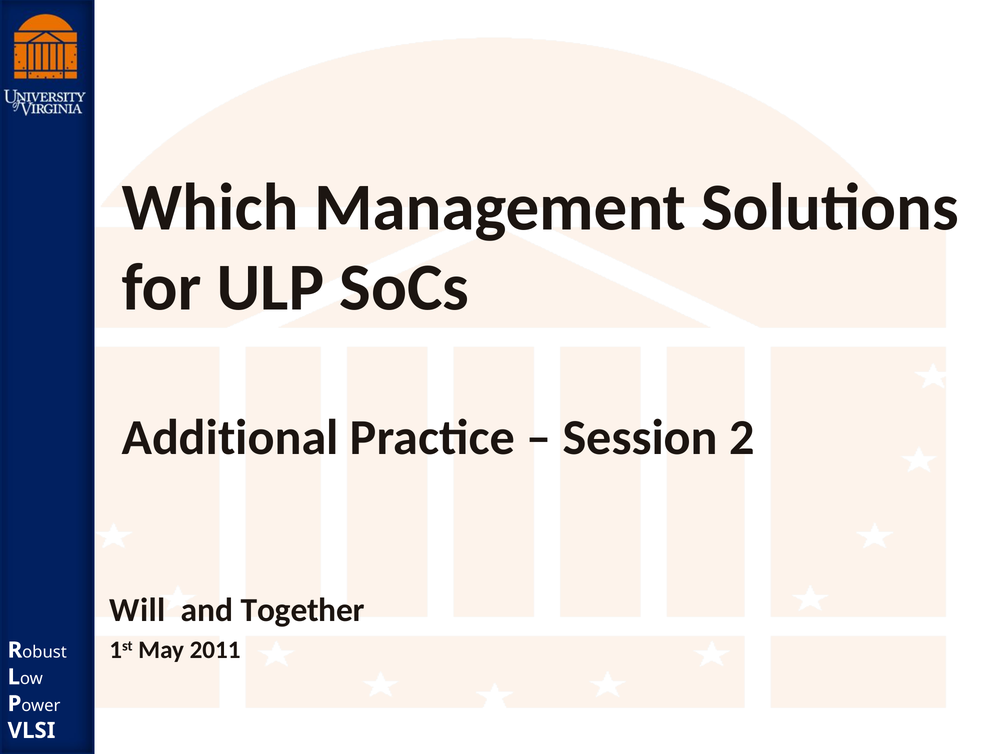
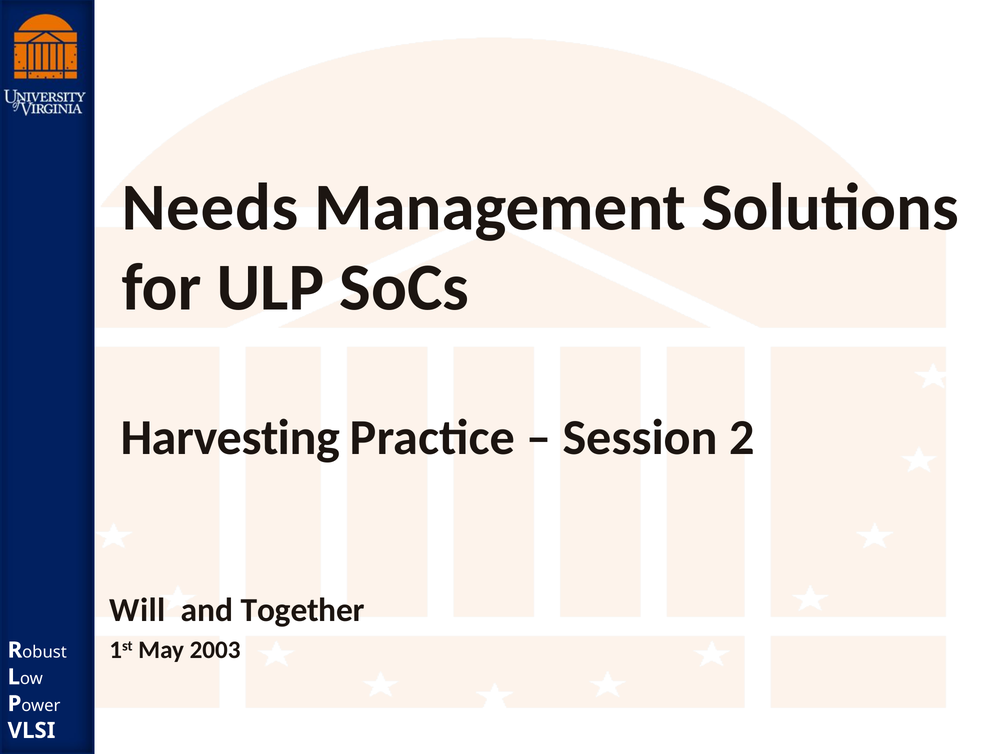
Which: Which -> Needs
Additional: Additional -> Harvesting
2011: 2011 -> 2003
